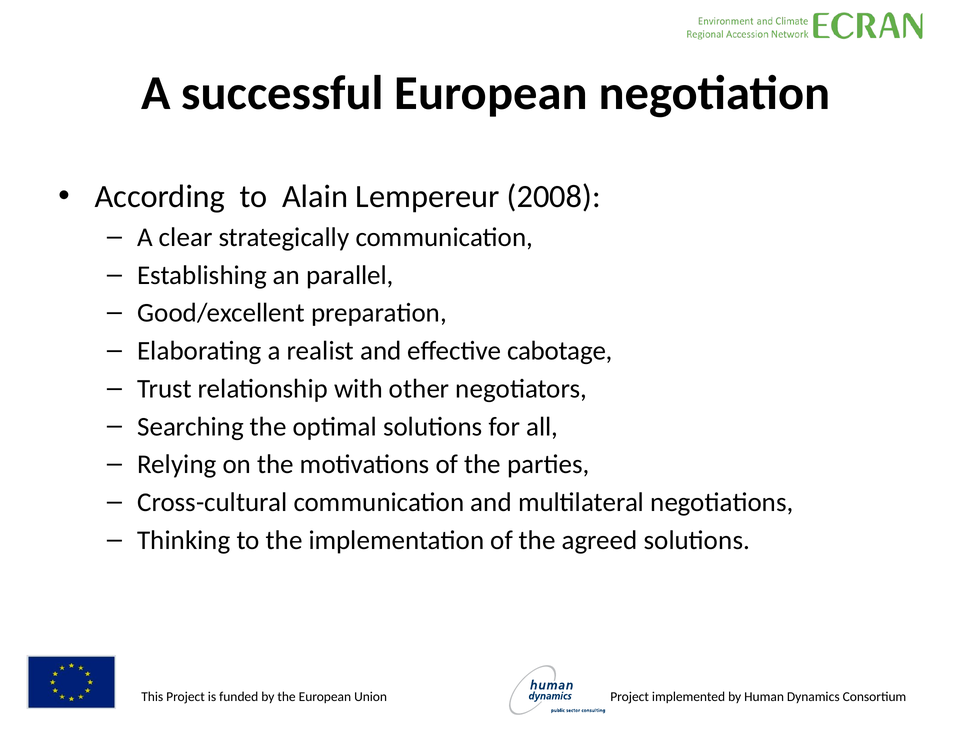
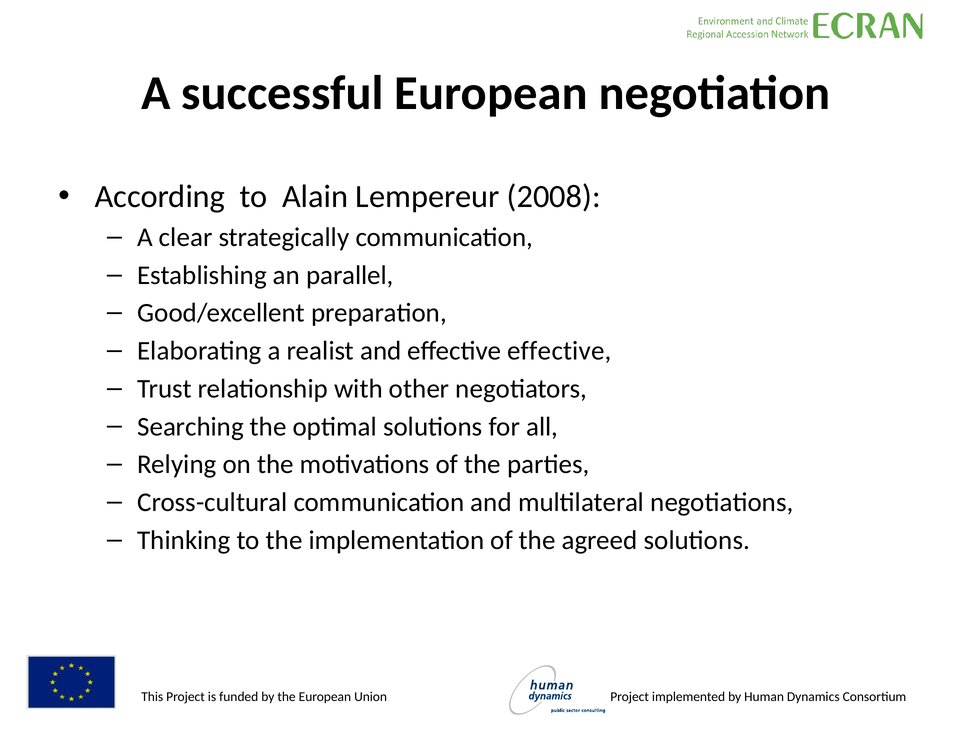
effective cabotage: cabotage -> effective
